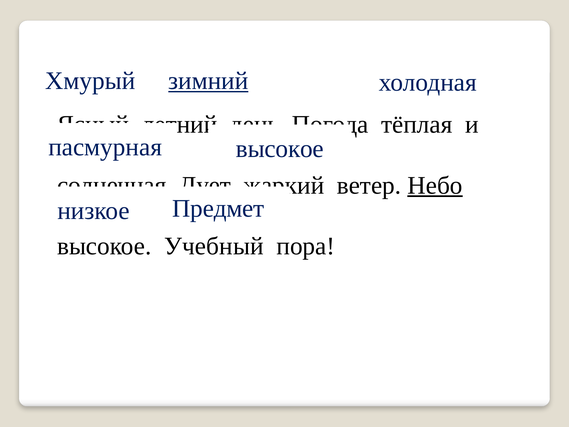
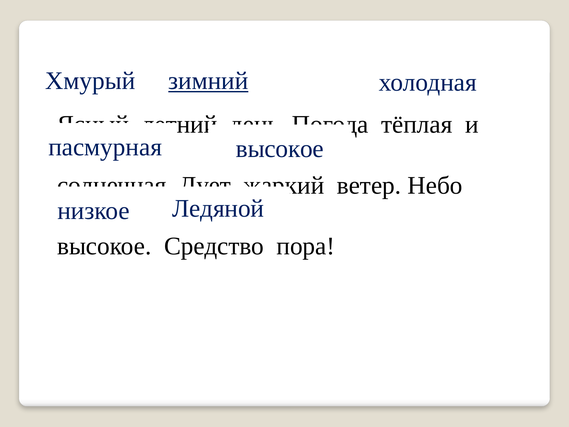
Небо underline: present -> none
Предмет: Предмет -> Ледяной
Учебный: Учебный -> Средство
